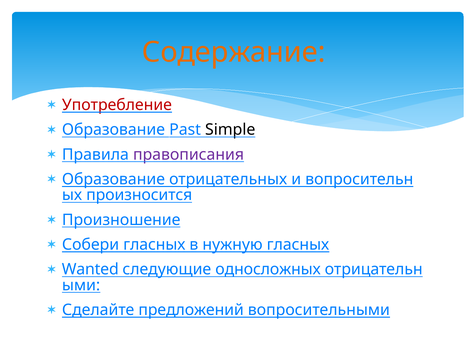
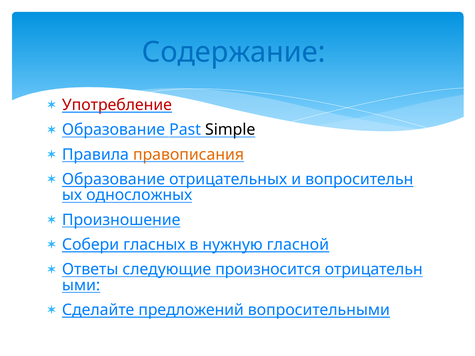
Содержание colour: orange -> blue
правописания colour: purple -> orange
произносится: произносится -> односложных
нужную гласных: гласных -> гласной
Wanted: Wanted -> Ответы
односложных: односложных -> произносится
